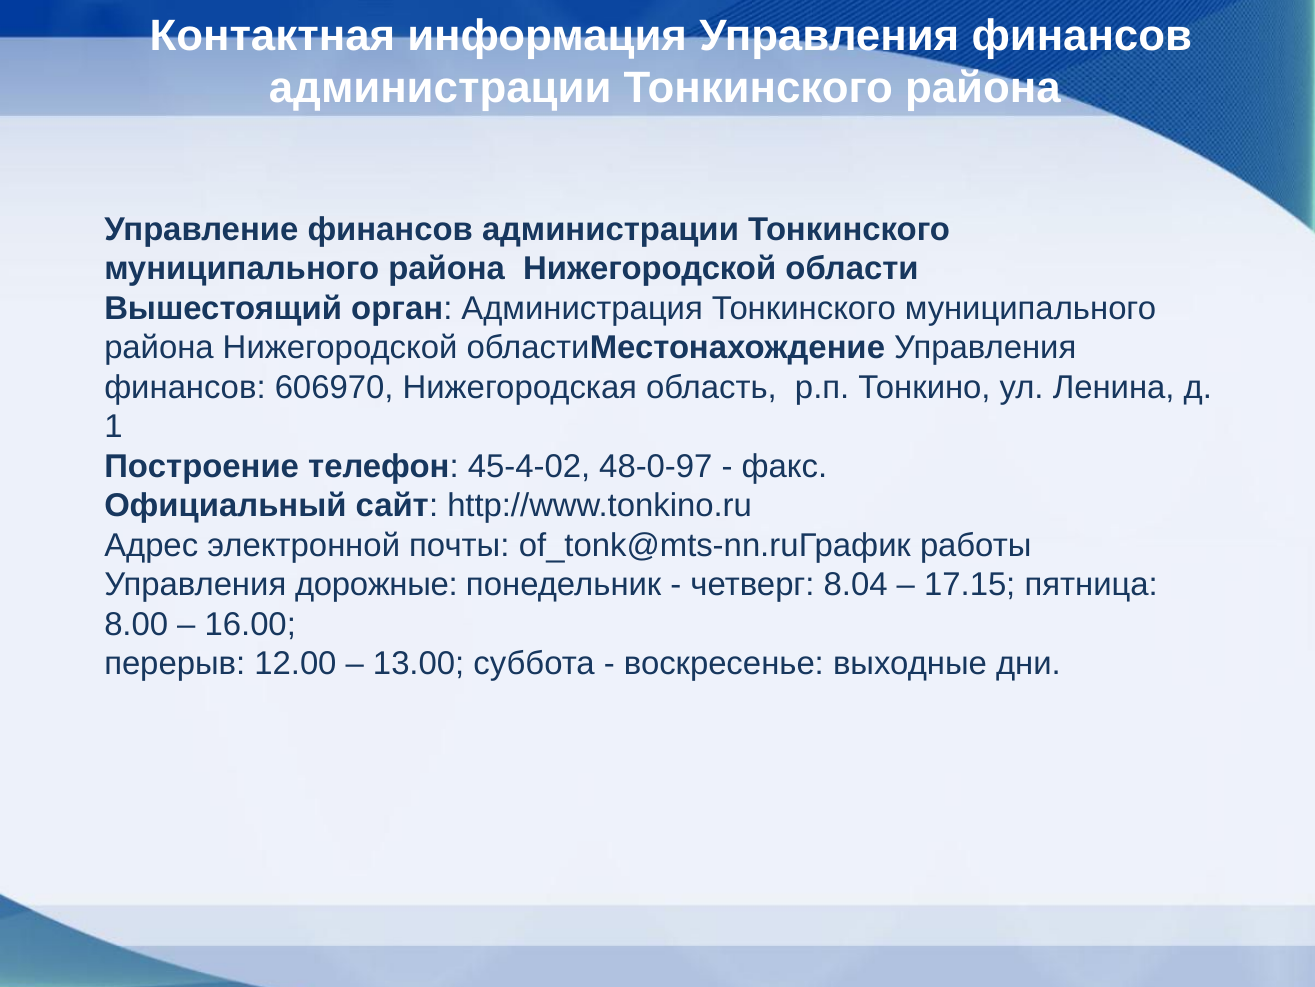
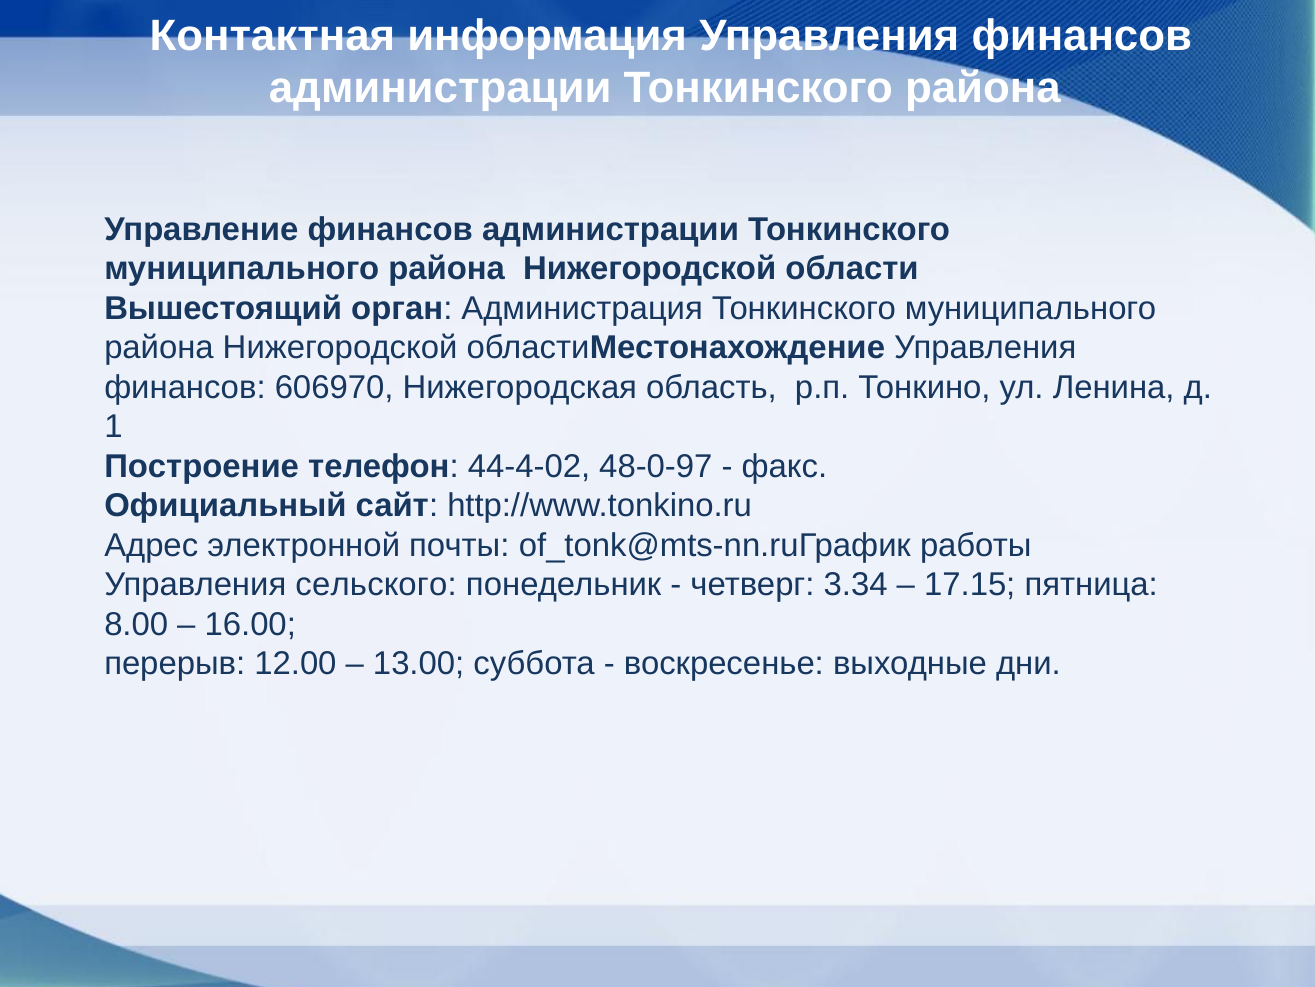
45-4-02: 45-4-02 -> 44-4-02
дорожные: дорожные -> сельского
8.04: 8.04 -> 3.34
